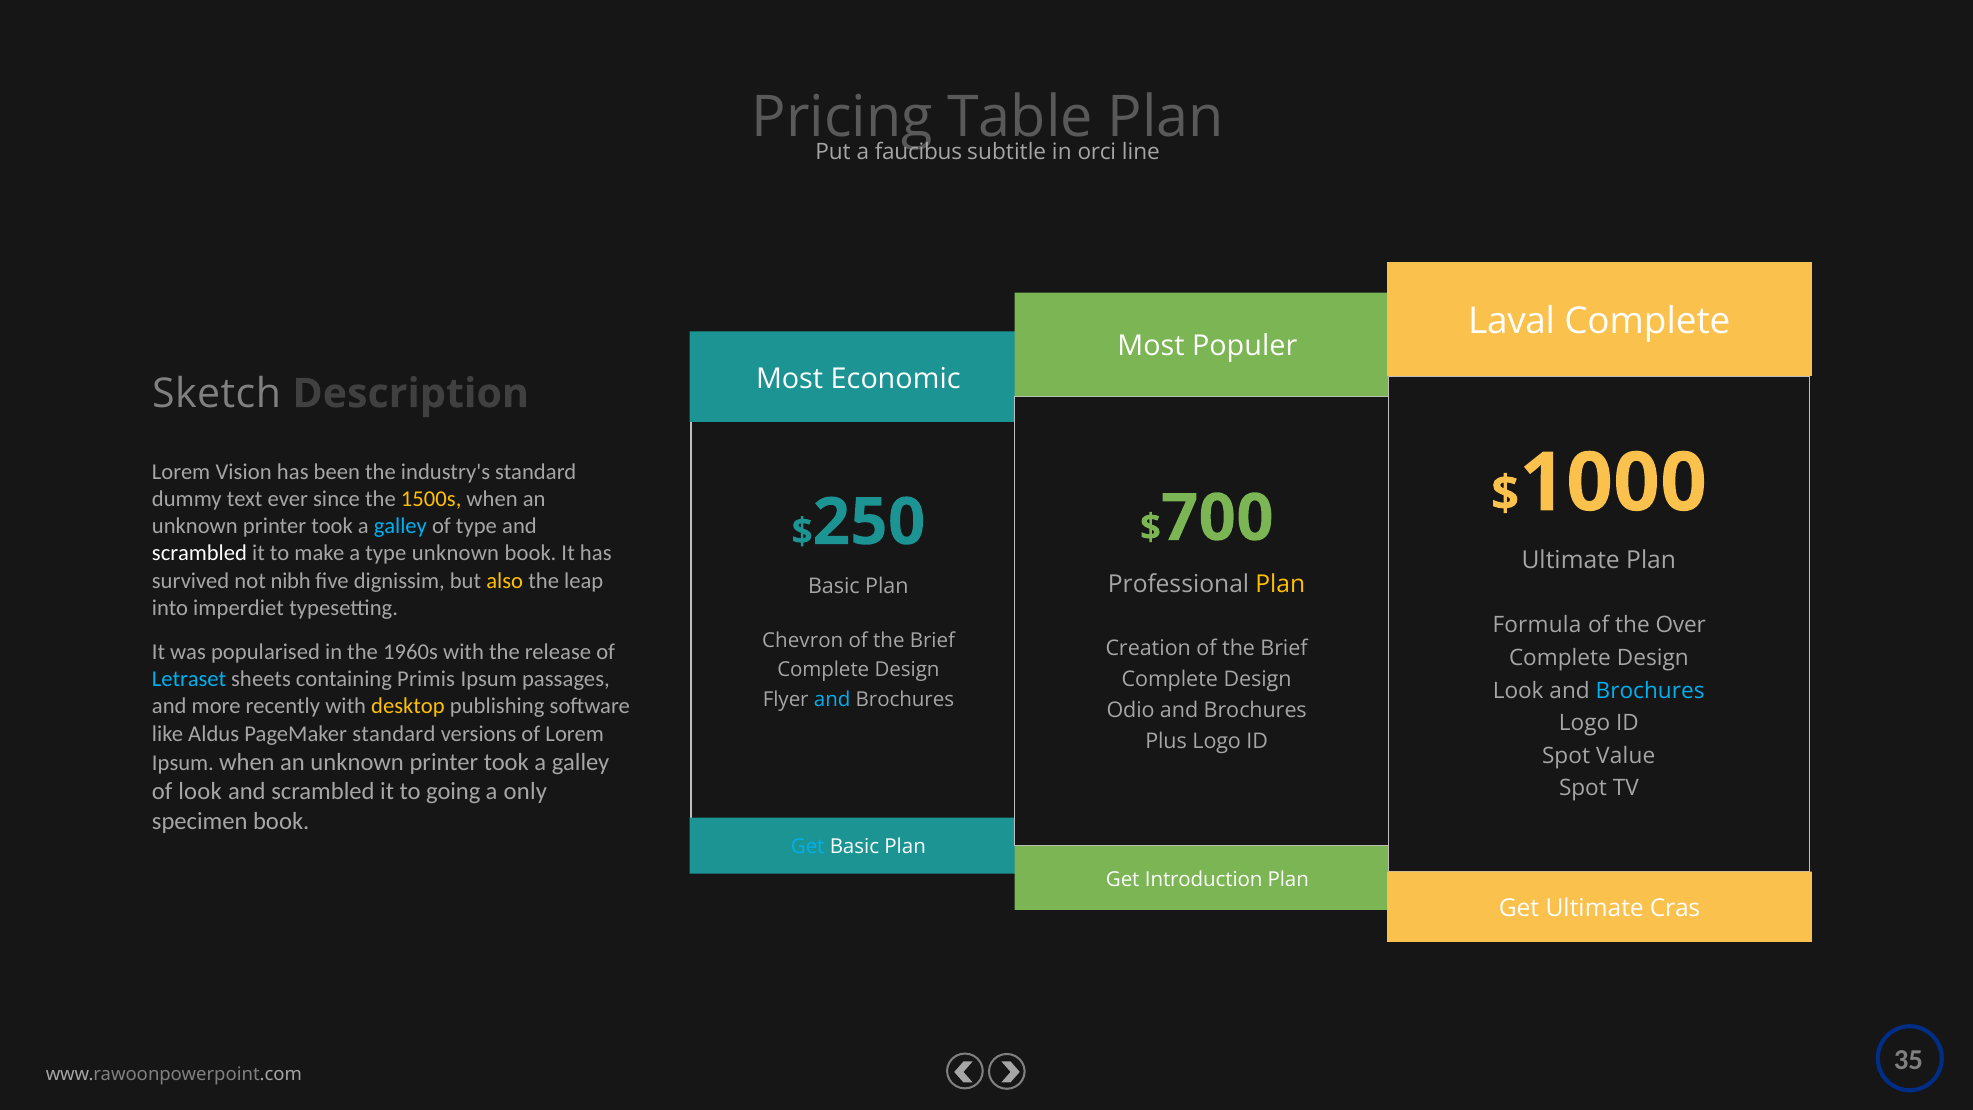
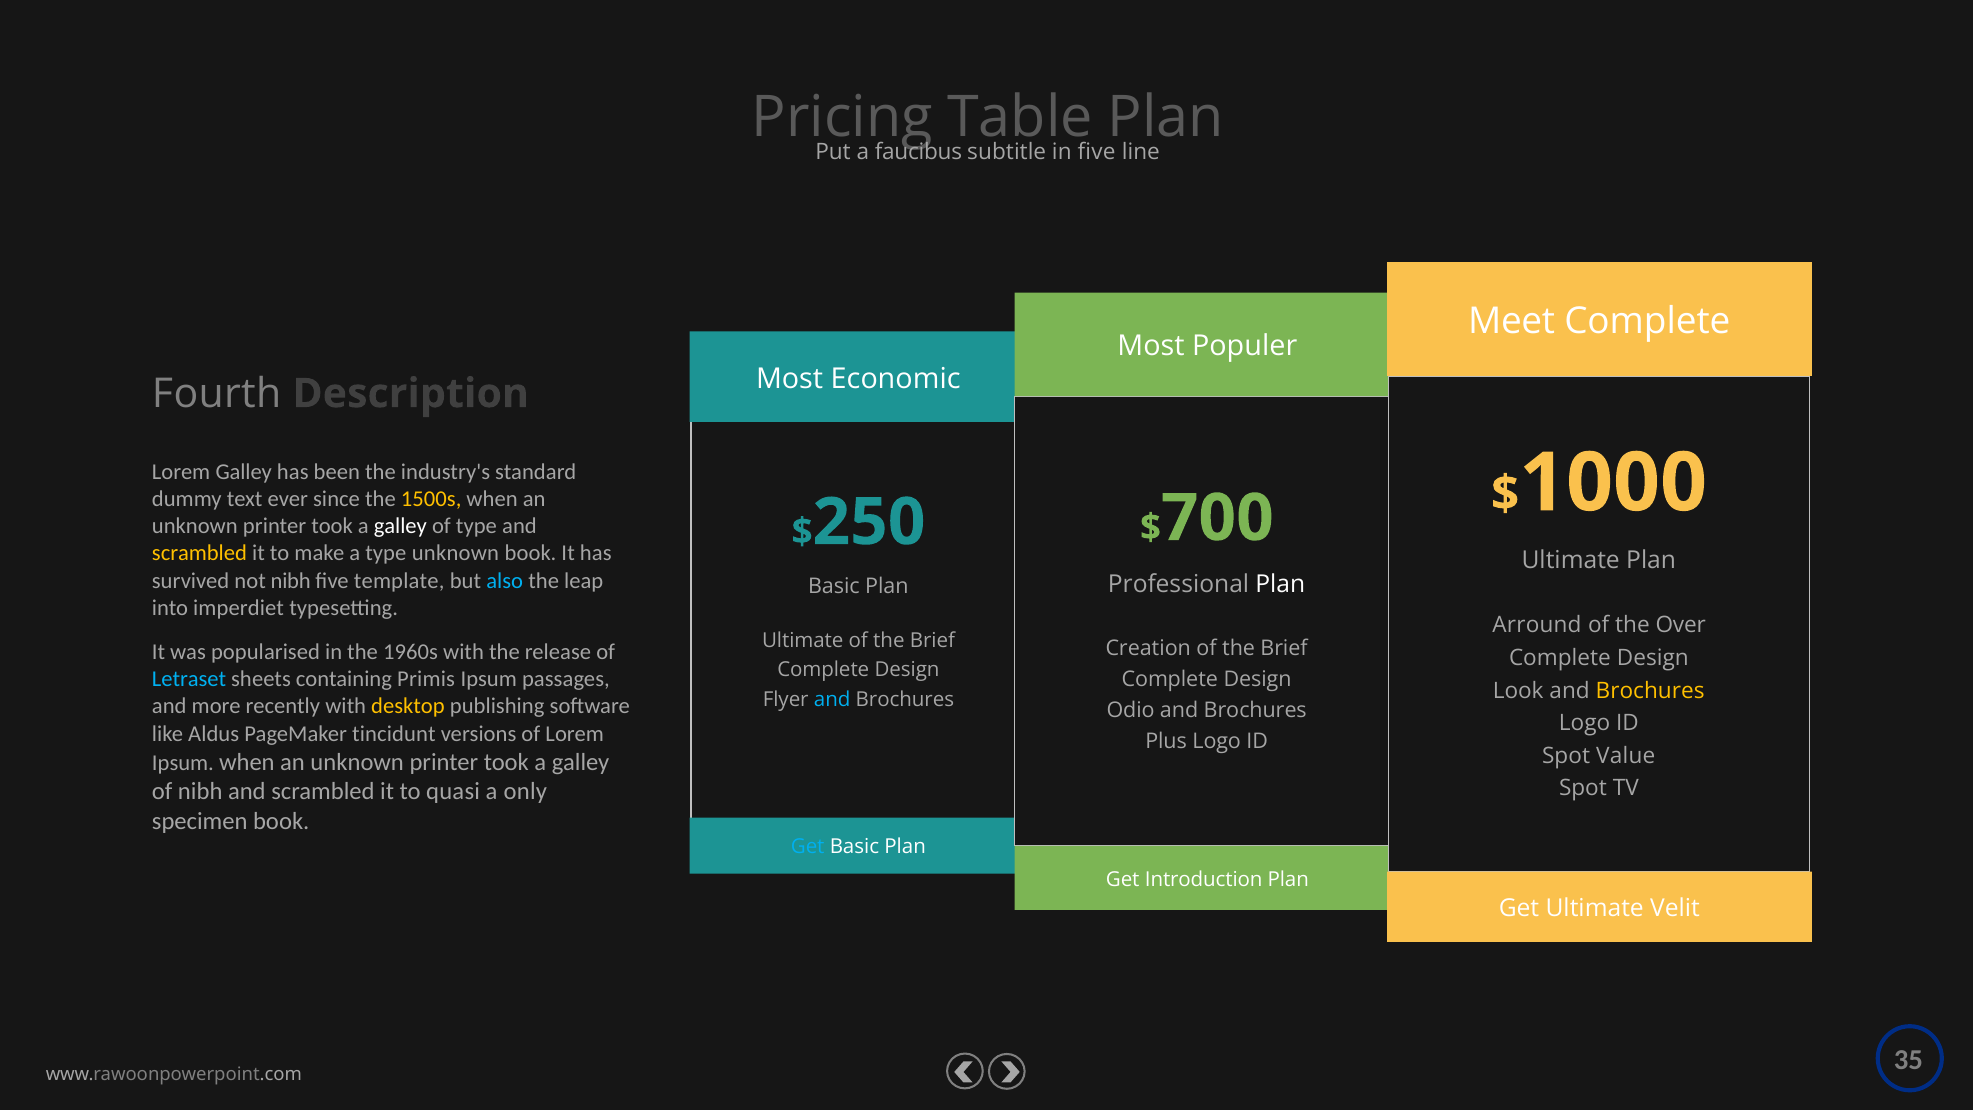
orci at (1097, 152): orci -> five
Laval: Laval -> Meet
Sketch: Sketch -> Fourth
Lorem Vision: Vision -> Galley
galley at (400, 526) colour: light blue -> white
scrambled at (199, 553) colour: white -> yellow
dignissim: dignissim -> template
also colour: yellow -> light blue
Plan at (1280, 584) colour: yellow -> white
Formula: Formula -> Arround
Chevron at (803, 640): Chevron -> Ultimate
Brochures at (1650, 690) colour: light blue -> yellow
PageMaker standard: standard -> tincidunt
of look: look -> nibh
going: going -> quasi
Cras: Cras -> Velit
